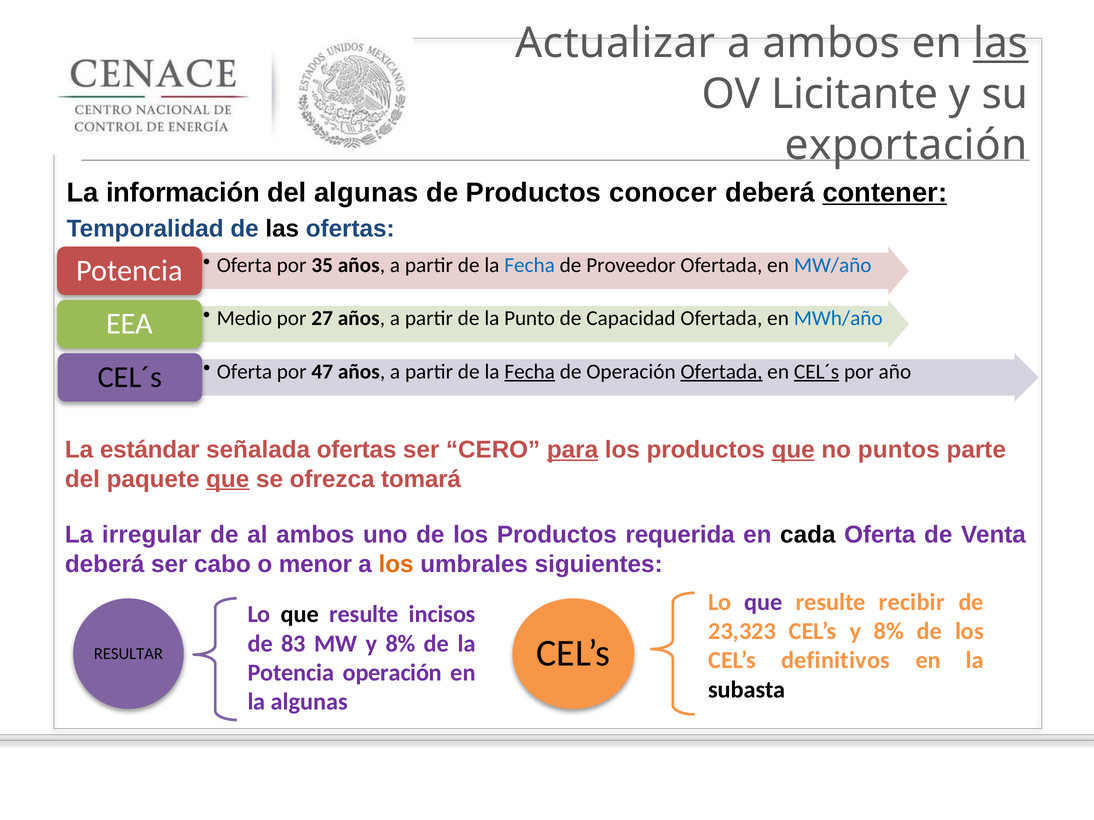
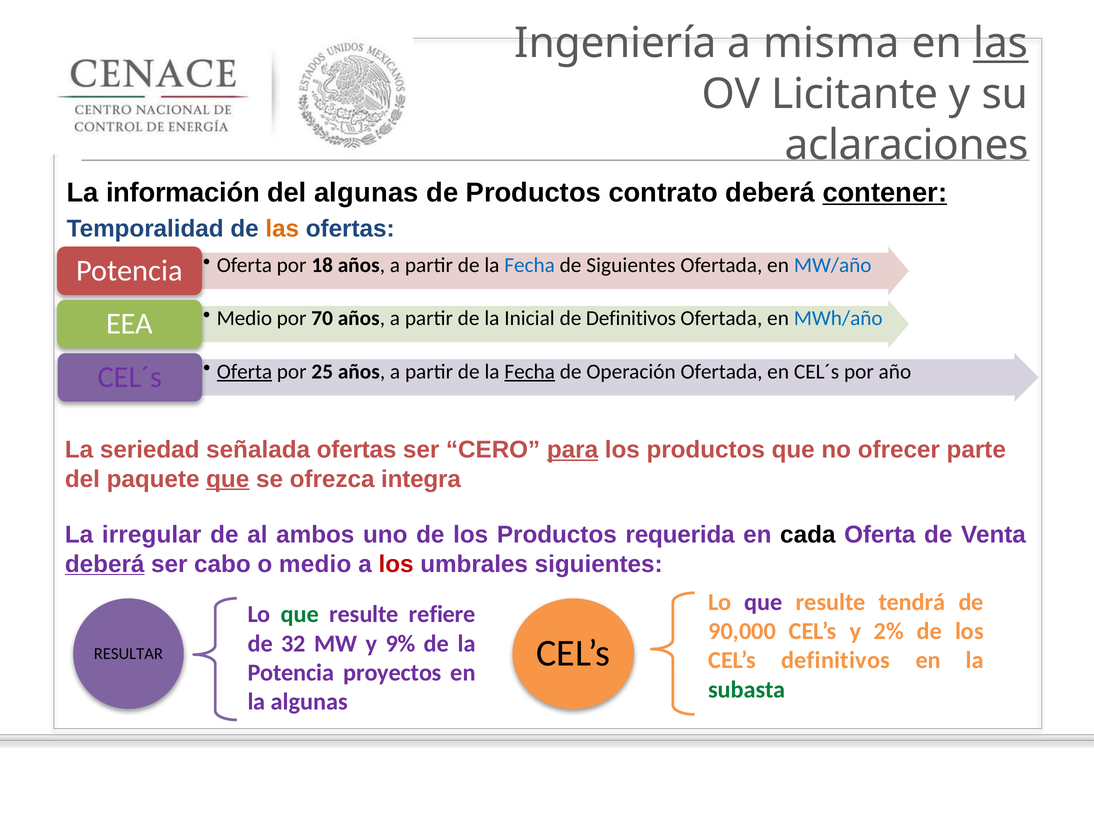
Actualizar: Actualizar -> Ingeniería
a ambos: ambos -> misma
exportación: exportación -> aclaraciones
conocer: conocer -> contrato
las at (282, 229) colour: black -> orange
35: 35 -> 18
de Proveedor: Proveedor -> Siguientes
27: 27 -> 70
Punto: Punto -> Inicial
de Capacidad: Capacidad -> Definitivos
Oferta at (245, 372) underline: none -> present
47: 47 -> 25
Ofertada at (722, 372) underline: present -> none
CEL´s at (817, 372) underline: present -> none
CEL´s at (130, 377) colour: black -> purple
estándar: estándar -> seriedad
que at (793, 450) underline: present -> none
puntos: puntos -> ofrecer
tomará: tomará -> integra
deberá at (105, 564) underline: none -> present
o menor: menor -> medio
los at (396, 564) colour: orange -> red
recibir: recibir -> tendrá
que at (300, 615) colour: black -> green
incisos: incisos -> refiere
23,323: 23,323 -> 90,000
CEL’s y 8%: 8% -> 2%
83: 83 -> 32
MW y 8%: 8% -> 9%
Potencia operación: operación -> proyectos
subasta colour: black -> green
